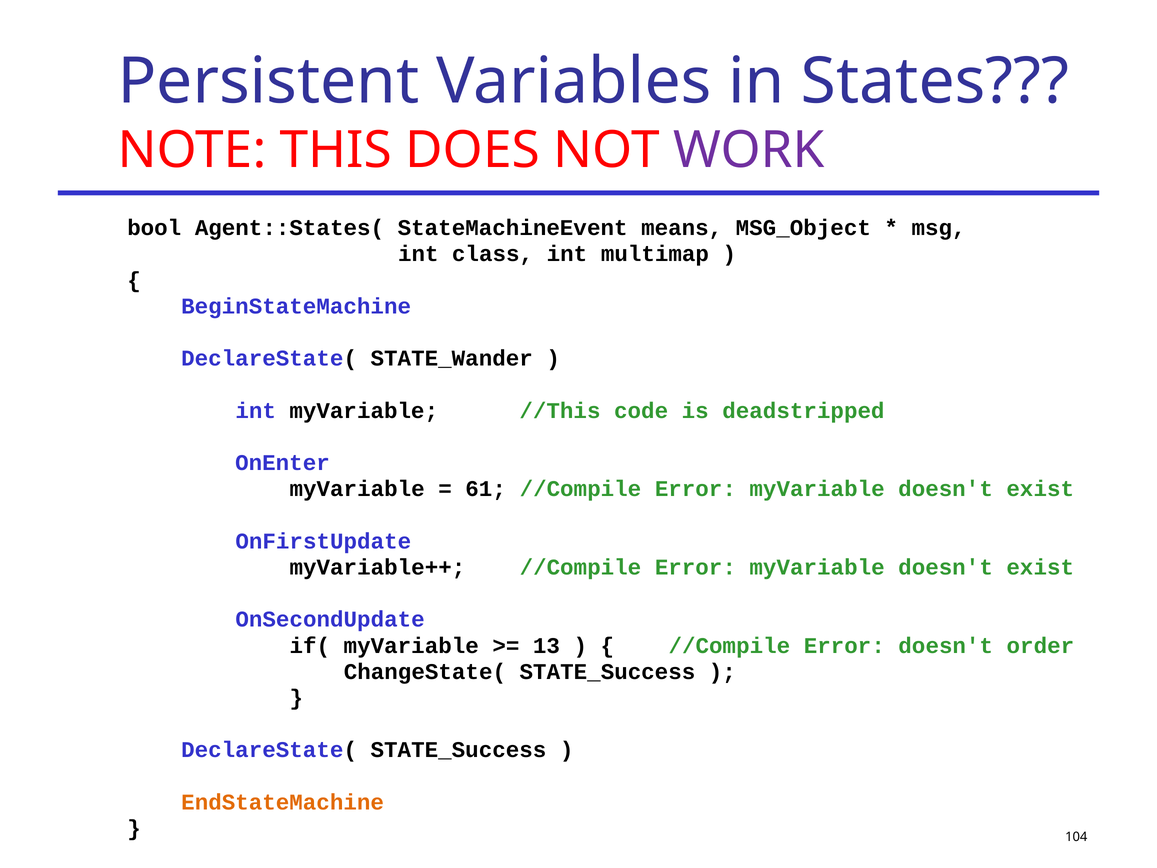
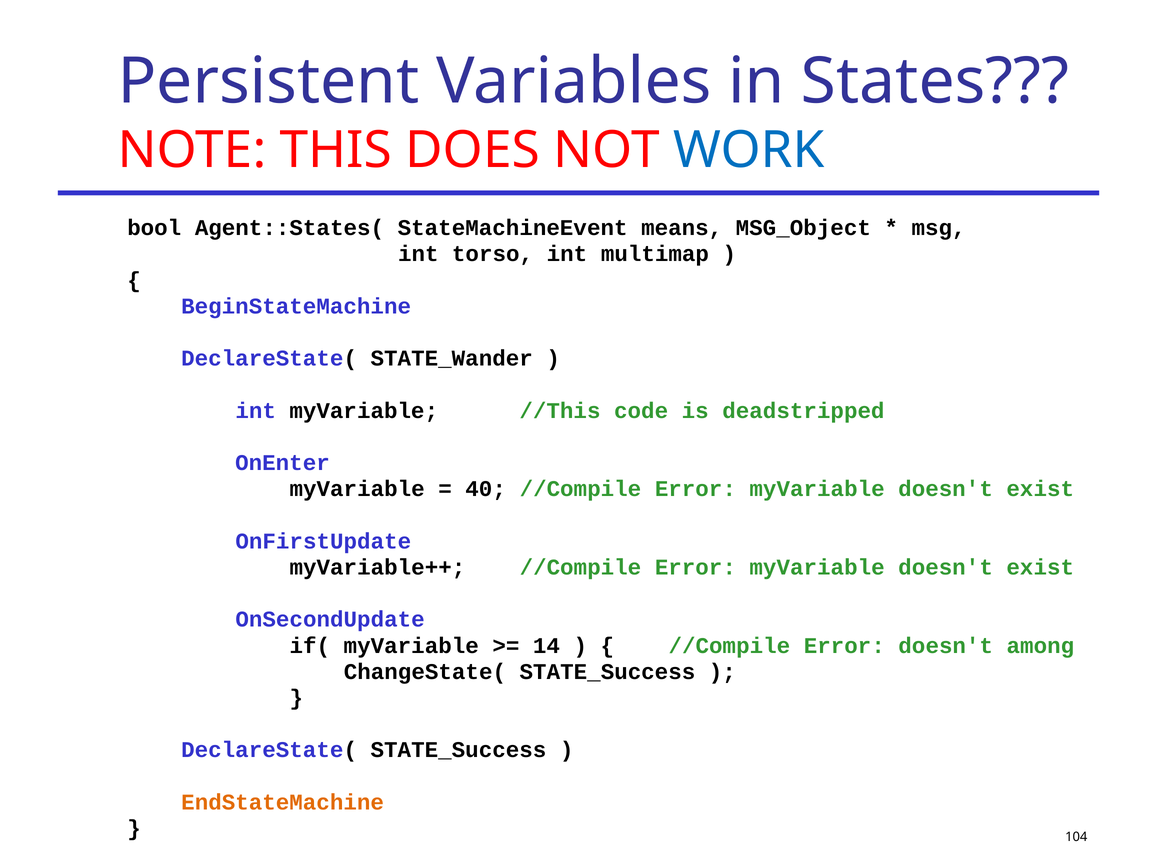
WORK colour: purple -> blue
class: class -> torso
61: 61 -> 40
13: 13 -> 14
order: order -> among
